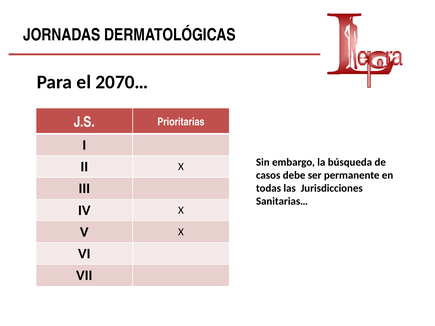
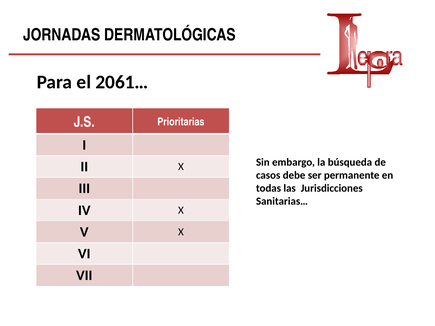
2070…: 2070… -> 2061…
